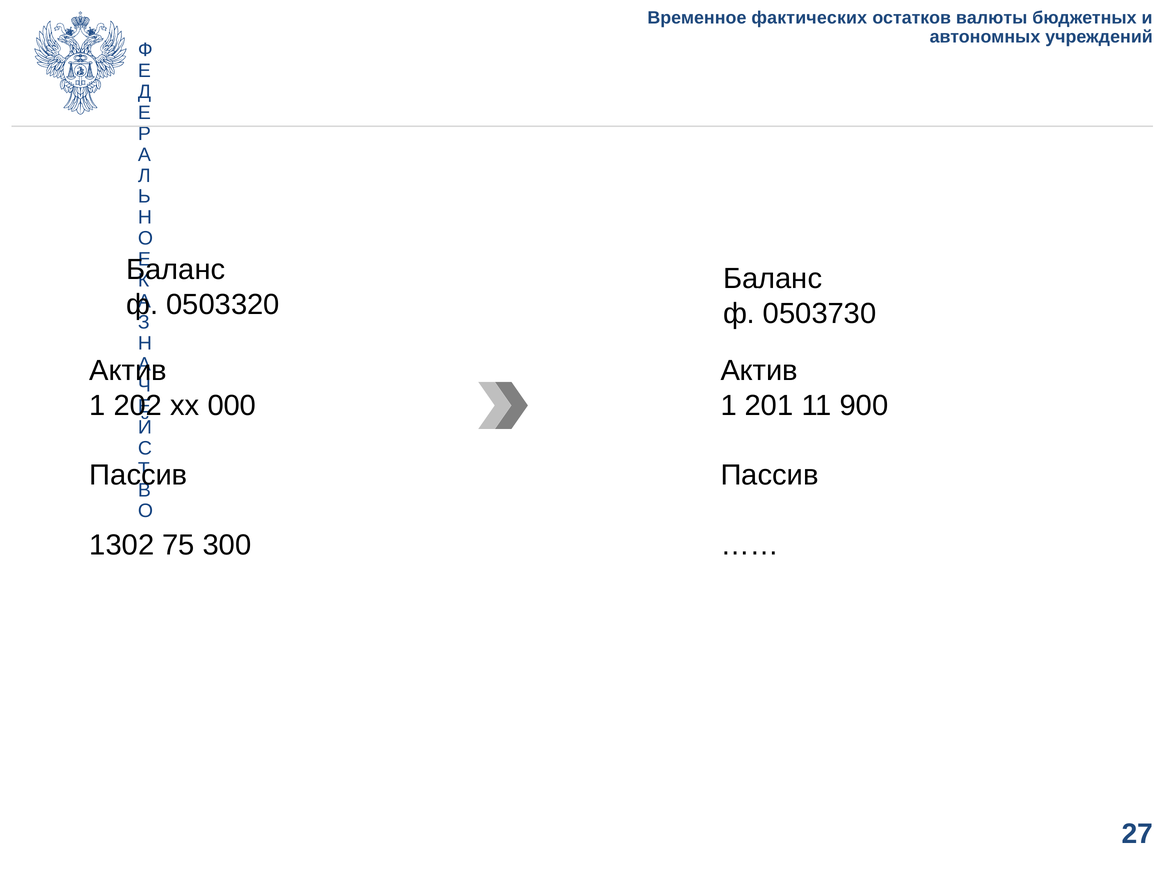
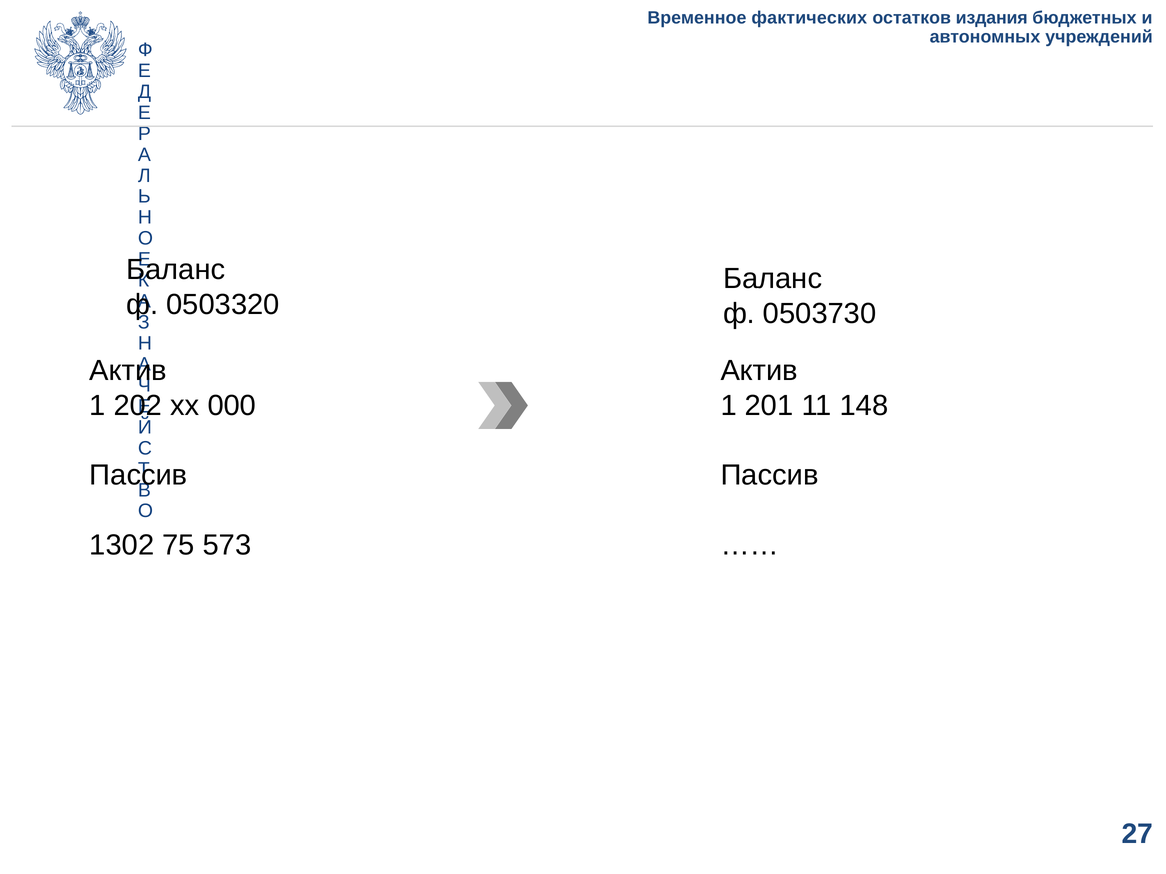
валюты: валюты -> издания
900: 900 -> 148
300: 300 -> 573
